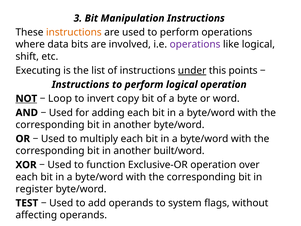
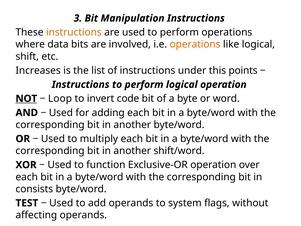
operations at (195, 44) colour: purple -> orange
Executing: Executing -> Increases
under underline: present -> none
copy: copy -> code
built/word: built/word -> shift/word
register: register -> consists
